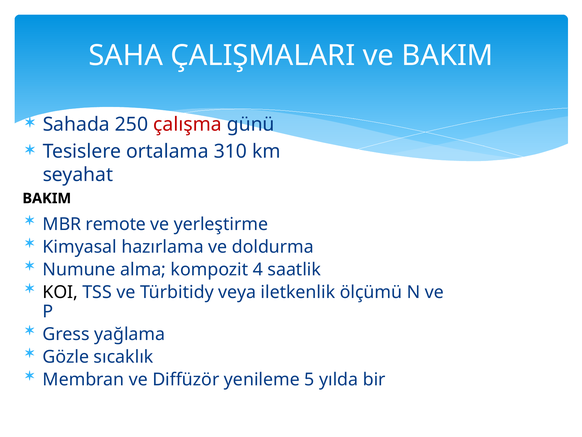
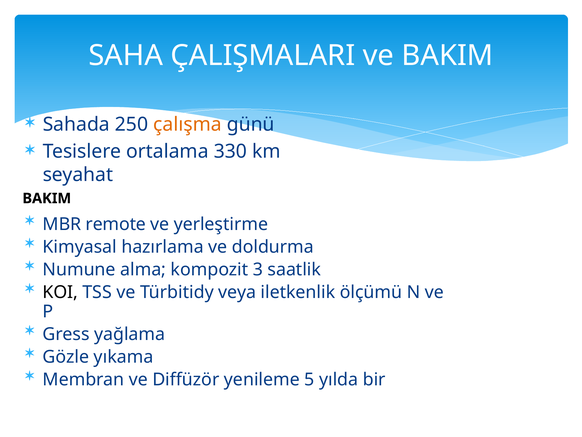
çalışma colour: red -> orange
310: 310 -> 330
4: 4 -> 3
sıcaklık: sıcaklık -> yıkama
